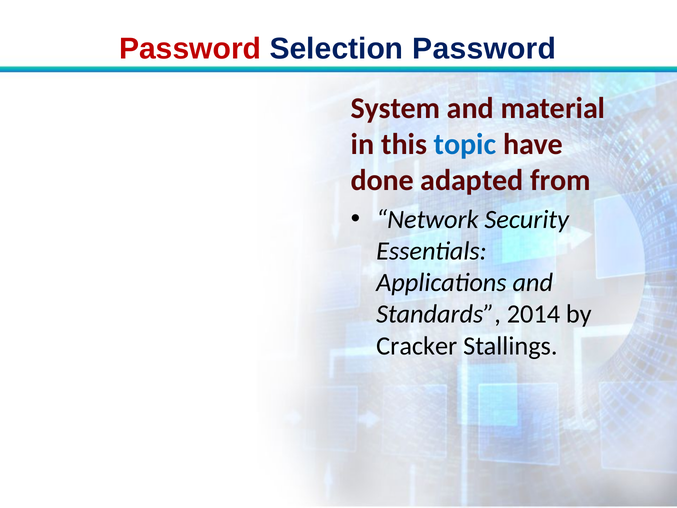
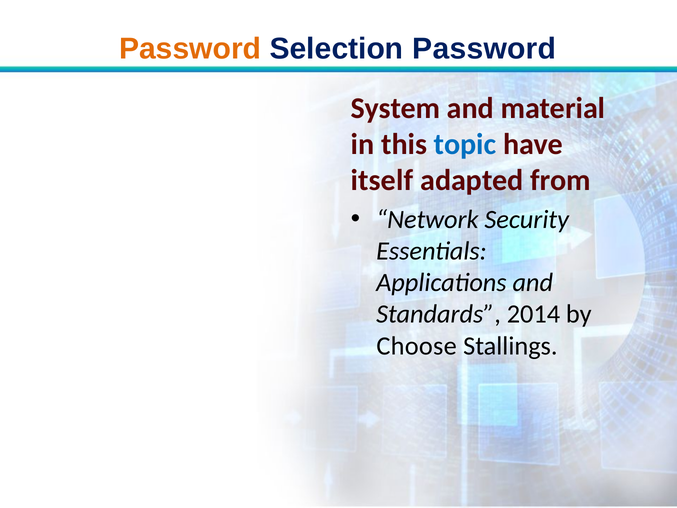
Password at (190, 49) colour: red -> orange
done: done -> itself
Cracker: Cracker -> Choose
